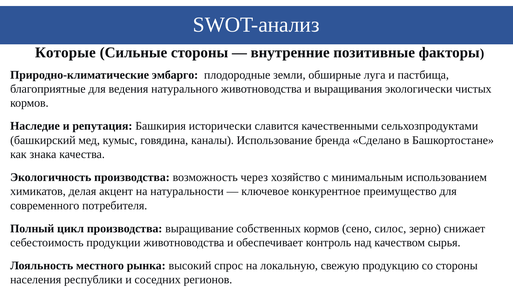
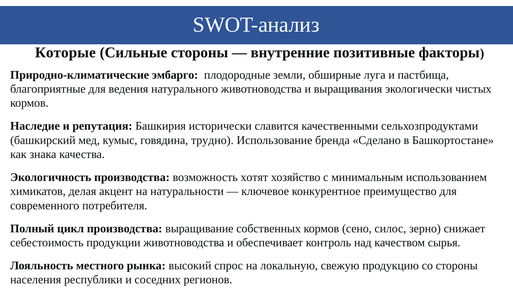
каналы: каналы -> трудно
через: через -> хотят
